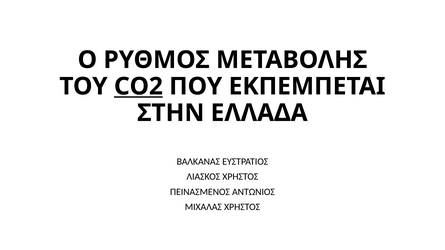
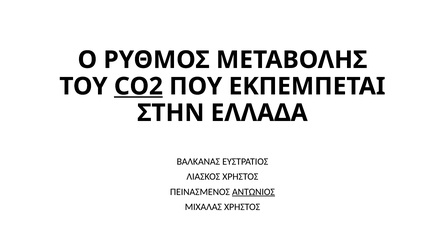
ΑΝΤΩΝΙΟΣ underline: none -> present
